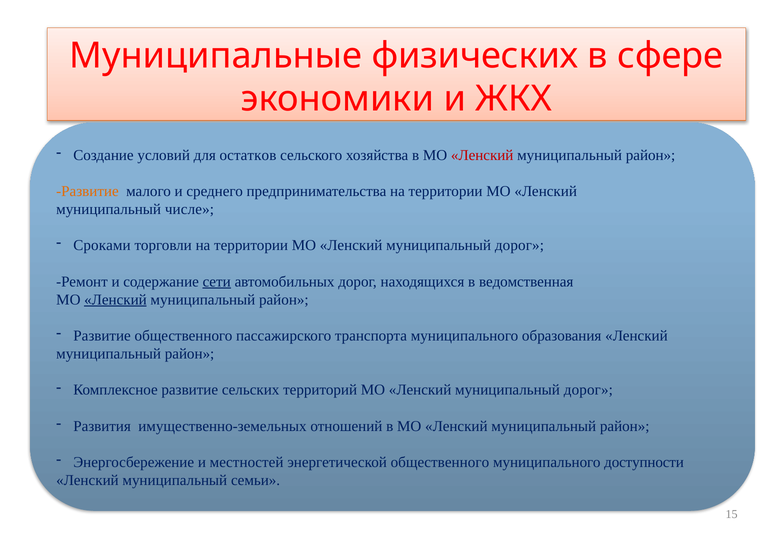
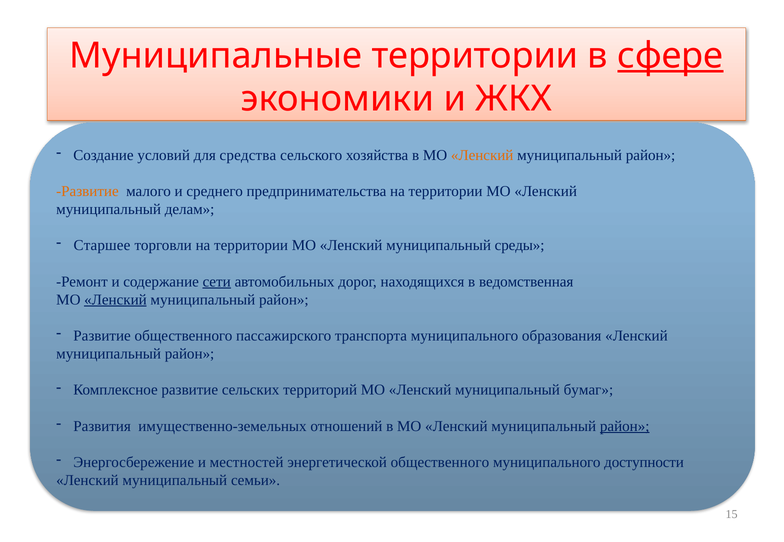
Муниципальные физических: физических -> территории
сфере underline: none -> present
остатков: остатков -> средства
Ленский at (482, 155) colour: red -> orange
числе: числе -> делам
Сроками: Сроками -> Старшее
дорог at (519, 246): дорог -> среды
дорог at (588, 391): дорог -> бумаг
район at (625, 427) underline: none -> present
